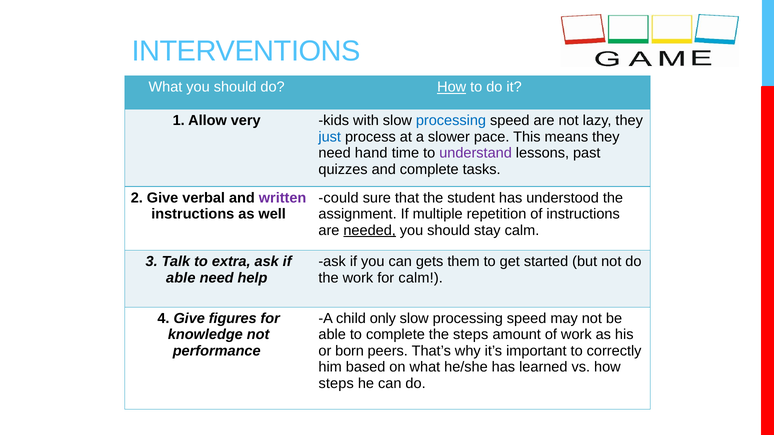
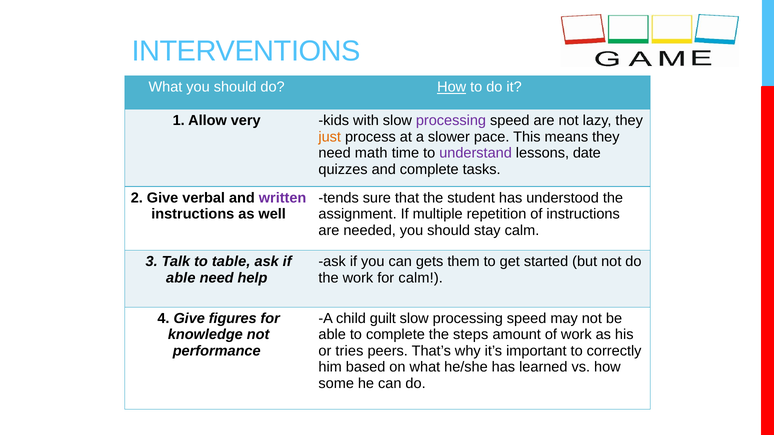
processing at (451, 121) colour: blue -> purple
just colour: blue -> orange
hand: hand -> math
past: past -> date
could: could -> tends
needed underline: present -> none
extra: extra -> table
only: only -> guilt
born: born -> tries
steps at (336, 384): steps -> some
